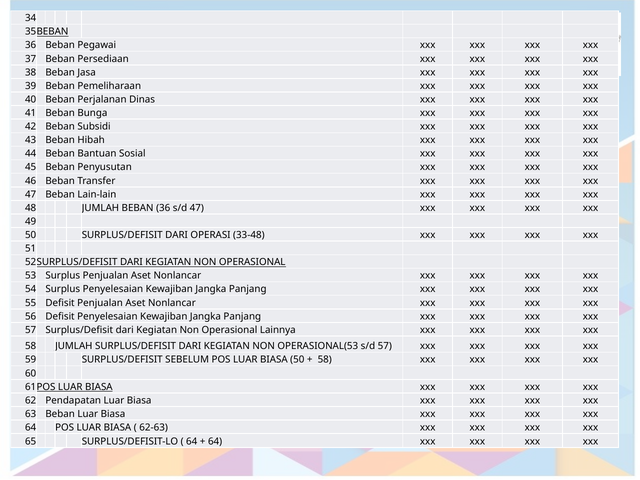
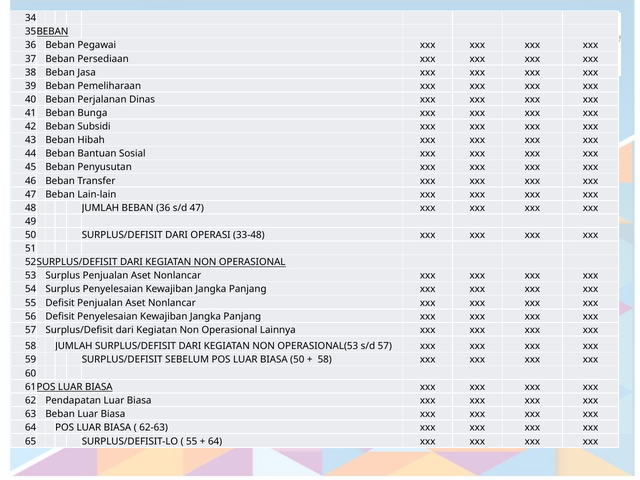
64 at (192, 441): 64 -> 55
